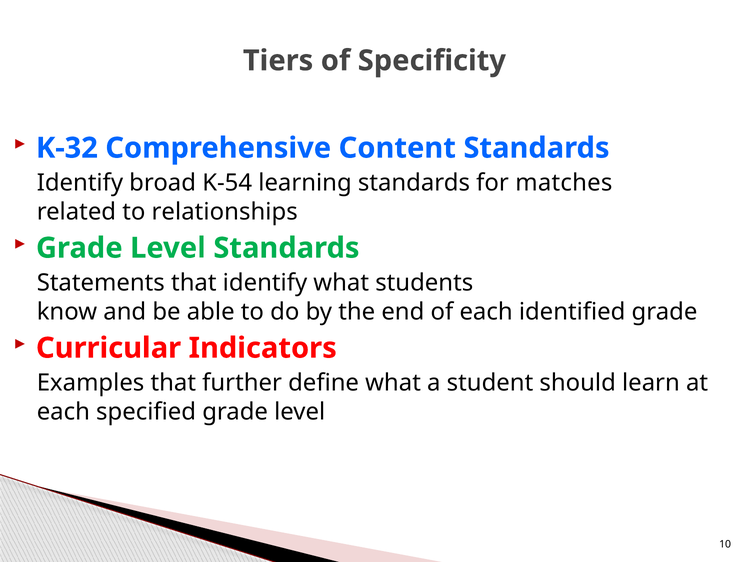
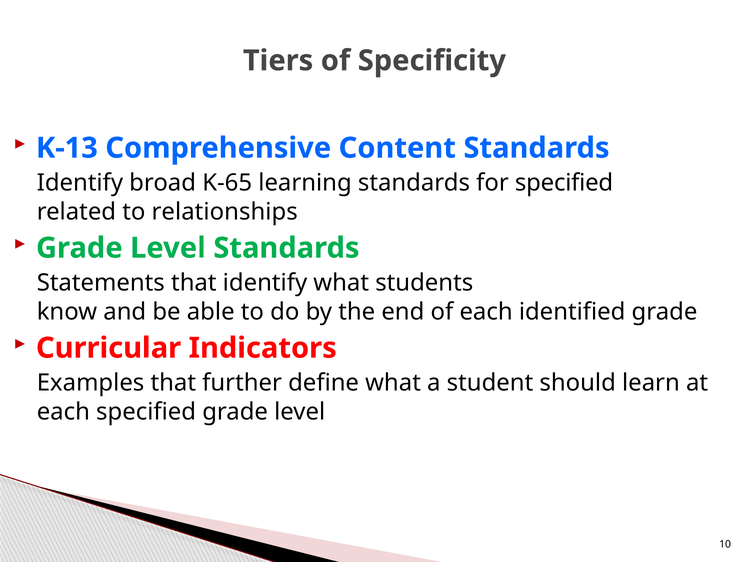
K-32: K-32 -> K-13
K-54: K-54 -> K-65
for matches: matches -> specified
